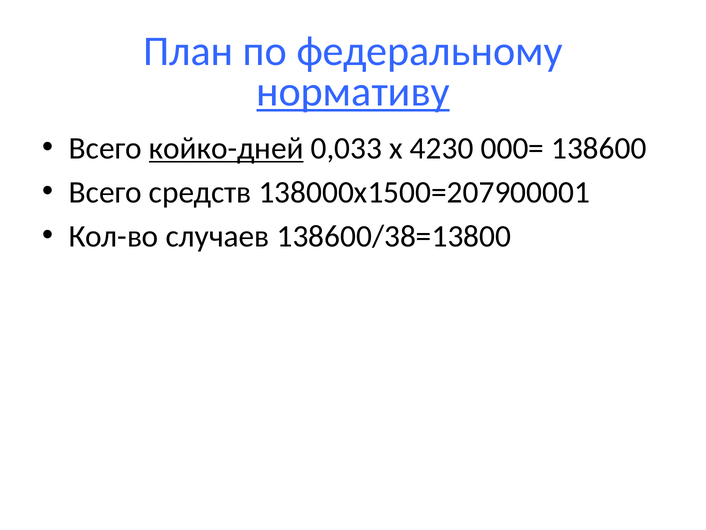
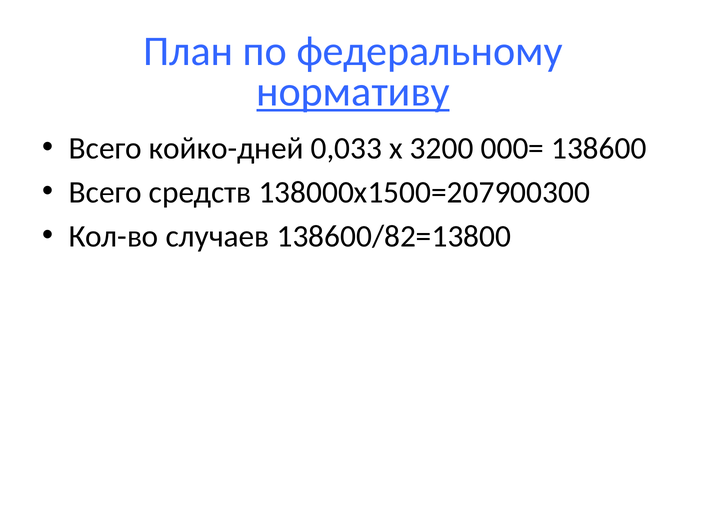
койко-дней underline: present -> none
4230: 4230 -> 3200
138000х1500=207900001: 138000х1500=207900001 -> 138000х1500=207900300
138600/38=13800: 138600/38=13800 -> 138600/82=13800
